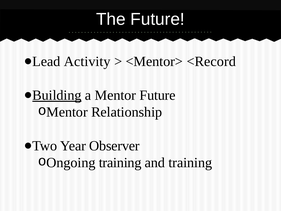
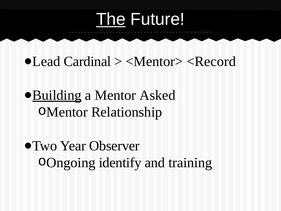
The underline: none -> present
Activity: Activity -> Cardinal
Mentor Future: Future -> Asked
training at (120, 163): training -> identify
